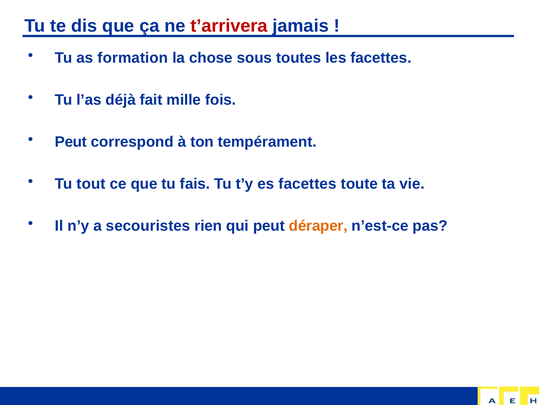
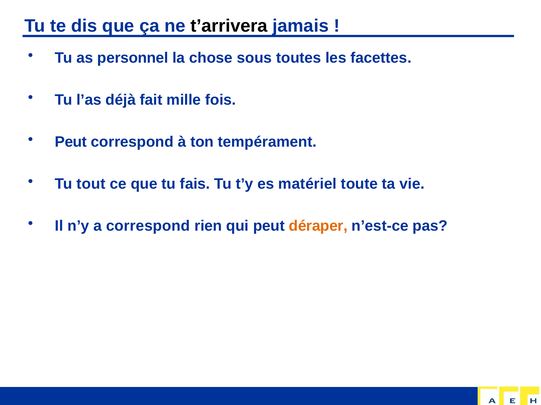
t’arrivera colour: red -> black
formation: formation -> personnel
es facettes: facettes -> matériel
a secouristes: secouristes -> correspond
